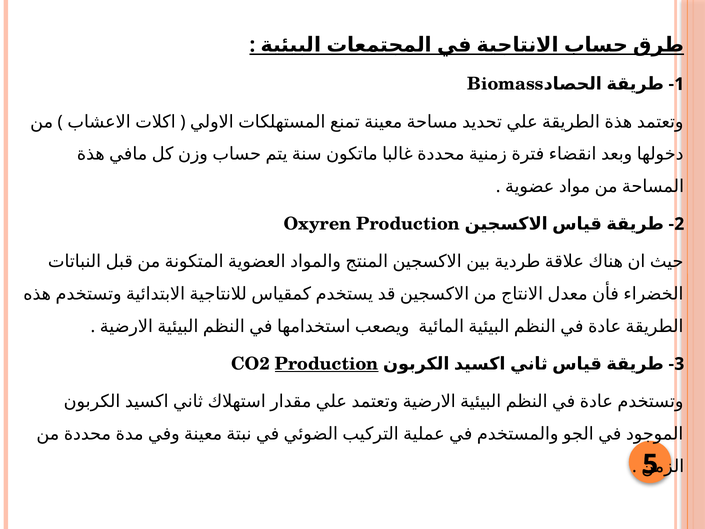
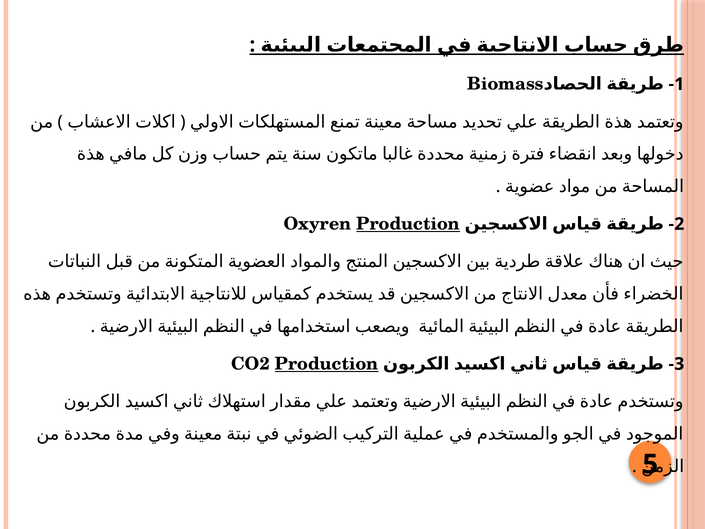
Production at (408, 224) underline: none -> present
